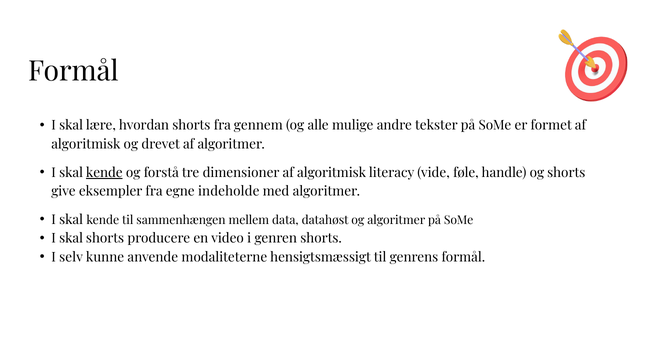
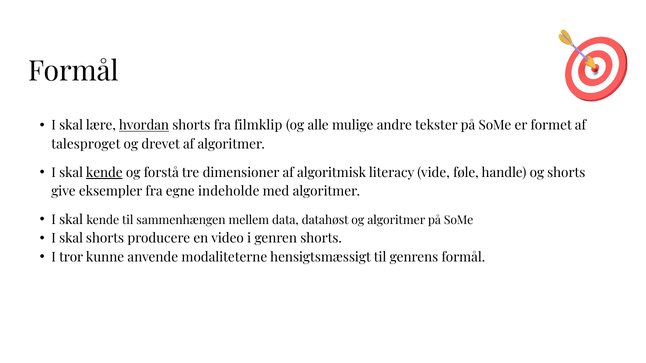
hvordan underline: none -> present
gennem: gennem -> filmklip
algoritmisk at (86, 145): algoritmisk -> talesproget
selv: selv -> tror
